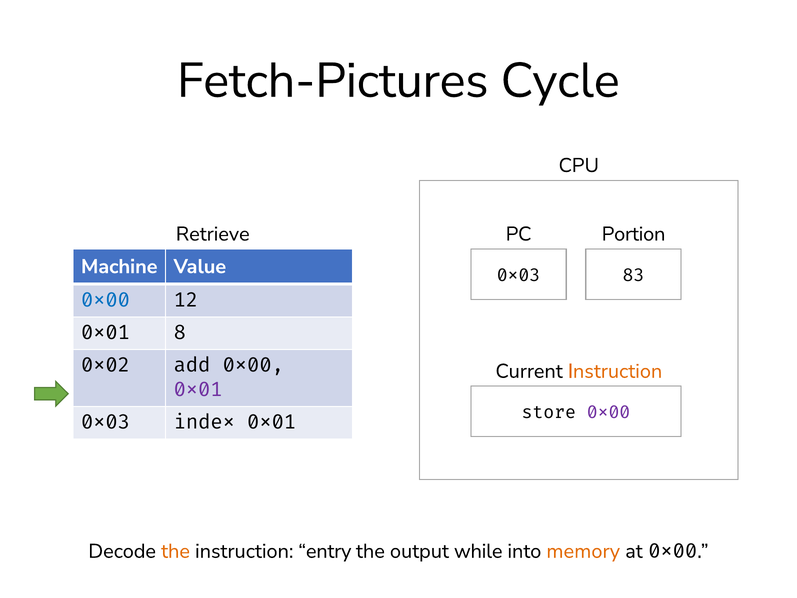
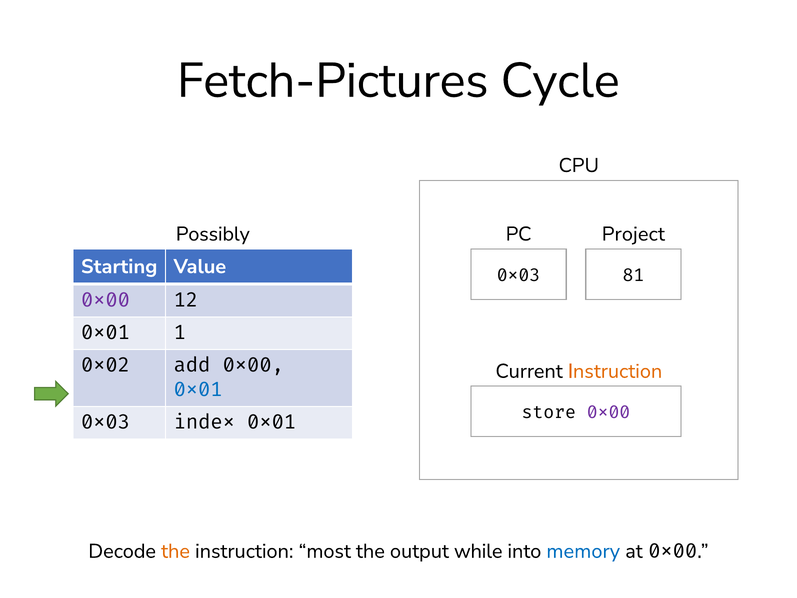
Retrieve: Retrieve -> Possibly
Portion: Portion -> Project
Machine: Machine -> Starting
83: 83 -> 81
0x00 at (105, 300) colour: blue -> purple
8: 8 -> 1
0x01 at (198, 390) colour: purple -> blue
entry: entry -> most
memory colour: orange -> blue
